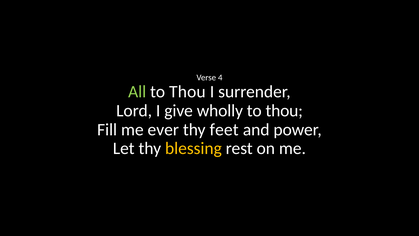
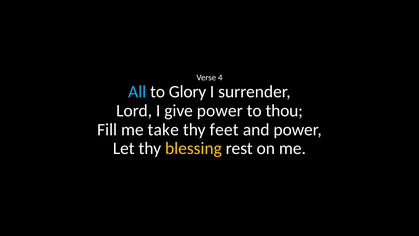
All colour: light green -> light blue
Thou at (187, 92): Thou -> Glory
give wholly: wholly -> power
ever: ever -> take
